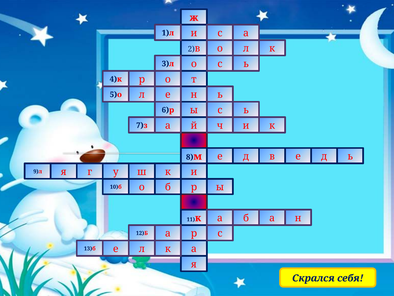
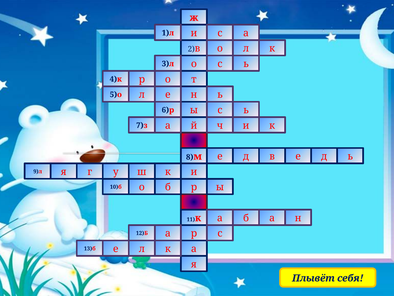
Скрался: Скрался -> Плывёт
